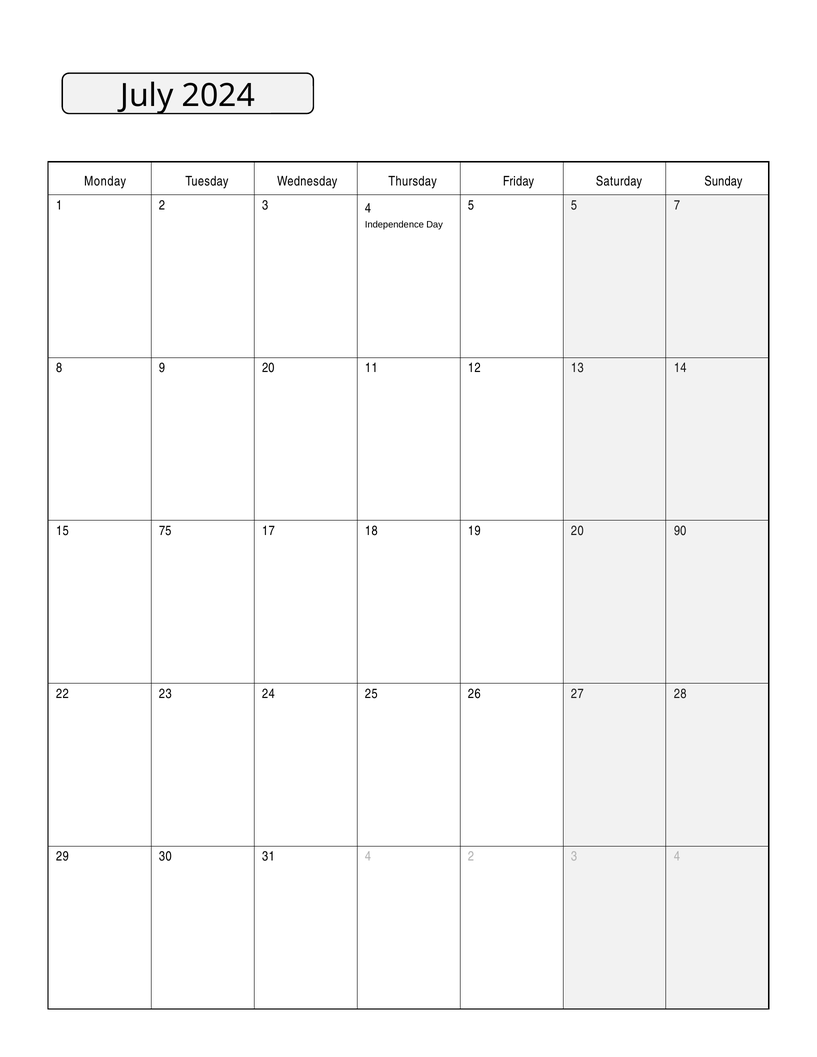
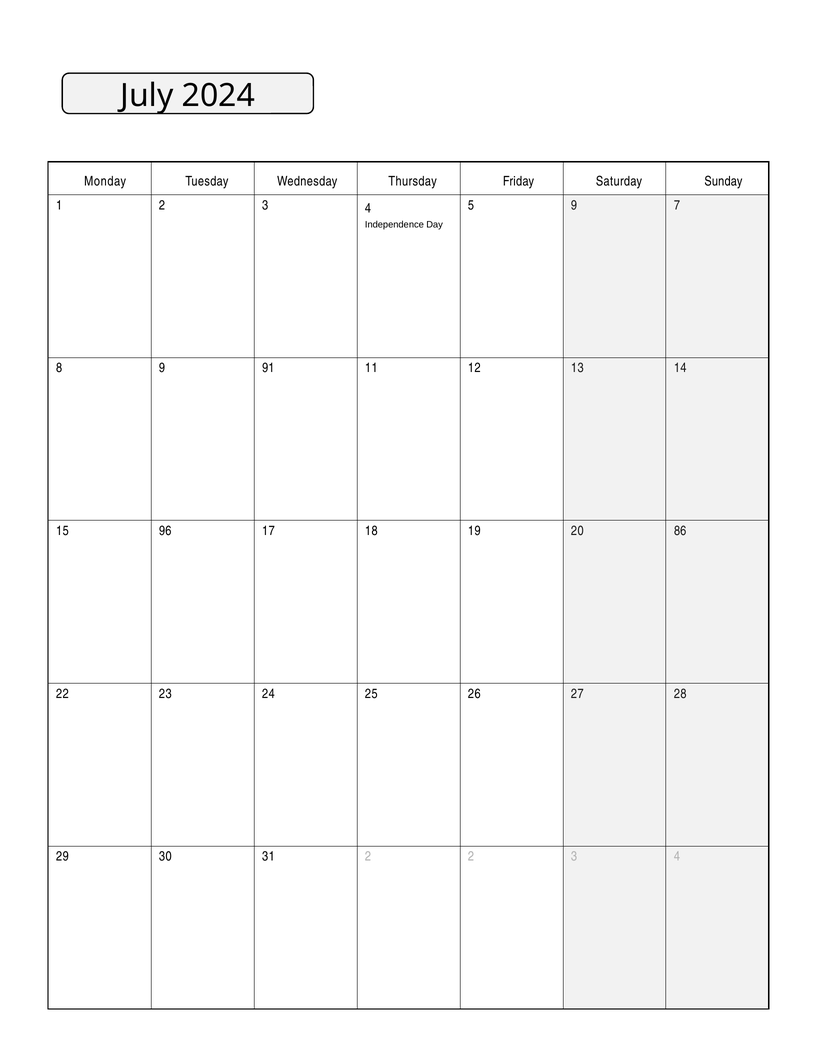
5 5: 5 -> 9
9 20: 20 -> 91
75: 75 -> 96
90: 90 -> 86
31 4: 4 -> 2
